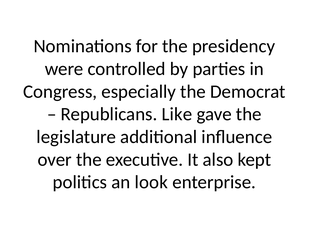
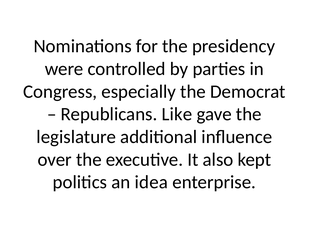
look: look -> idea
